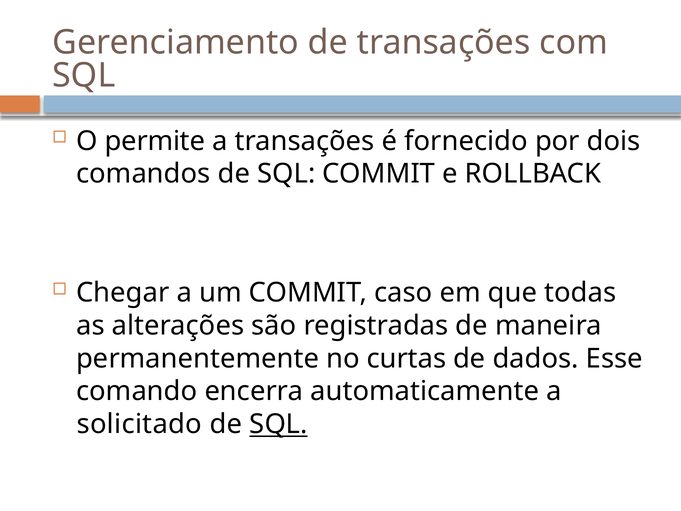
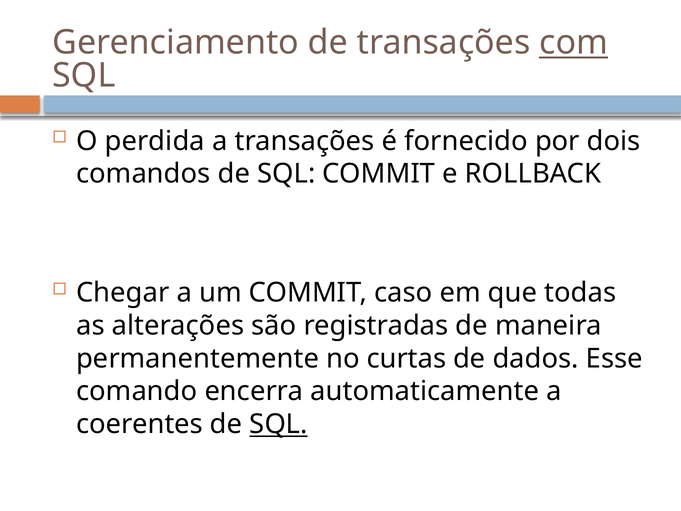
com underline: none -> present
permite: permite -> perdida
solicitado: solicitado -> coerentes
